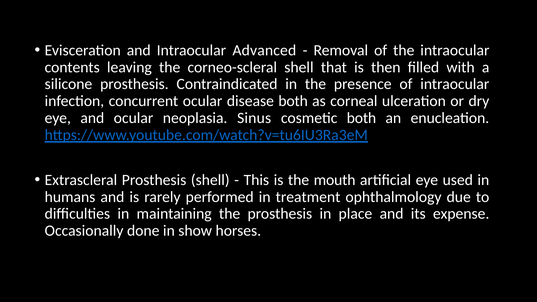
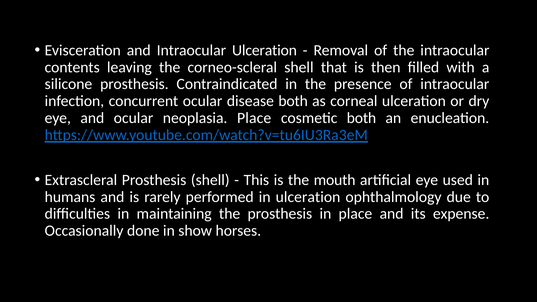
Intraocular Advanced: Advanced -> Ulceration
neoplasia Sinus: Sinus -> Place
in treatment: treatment -> ulceration
